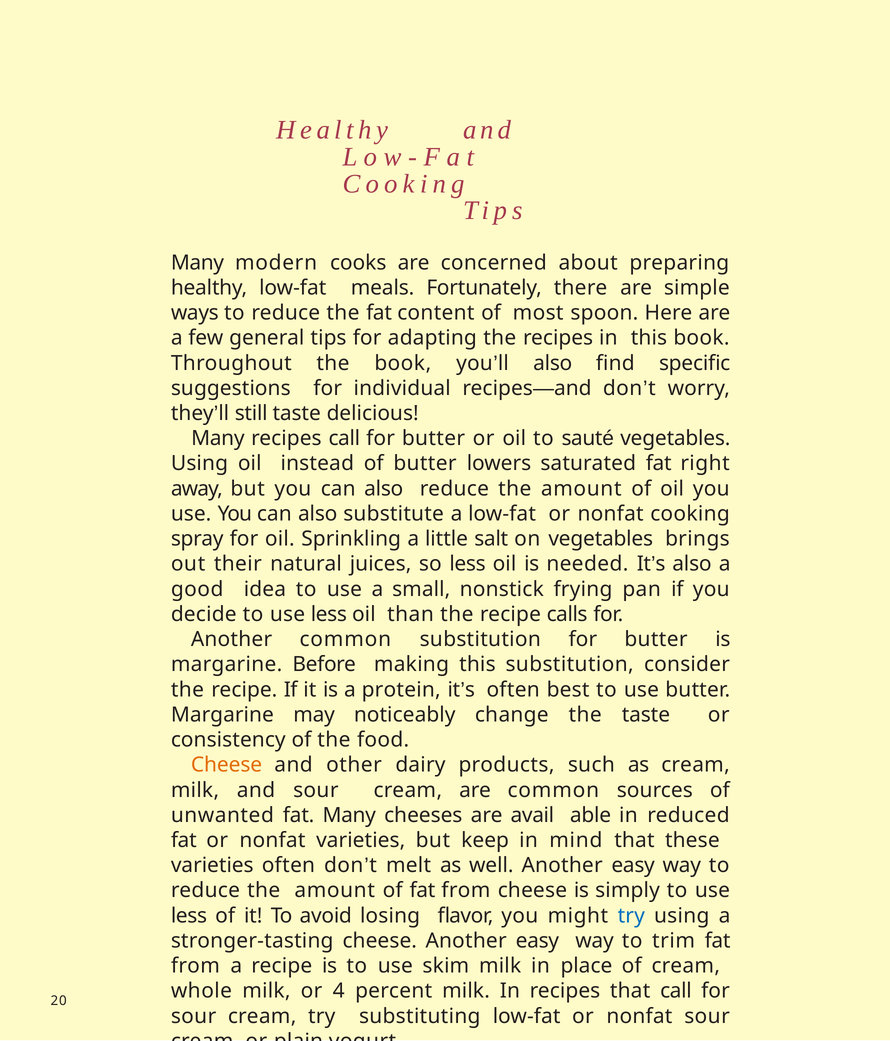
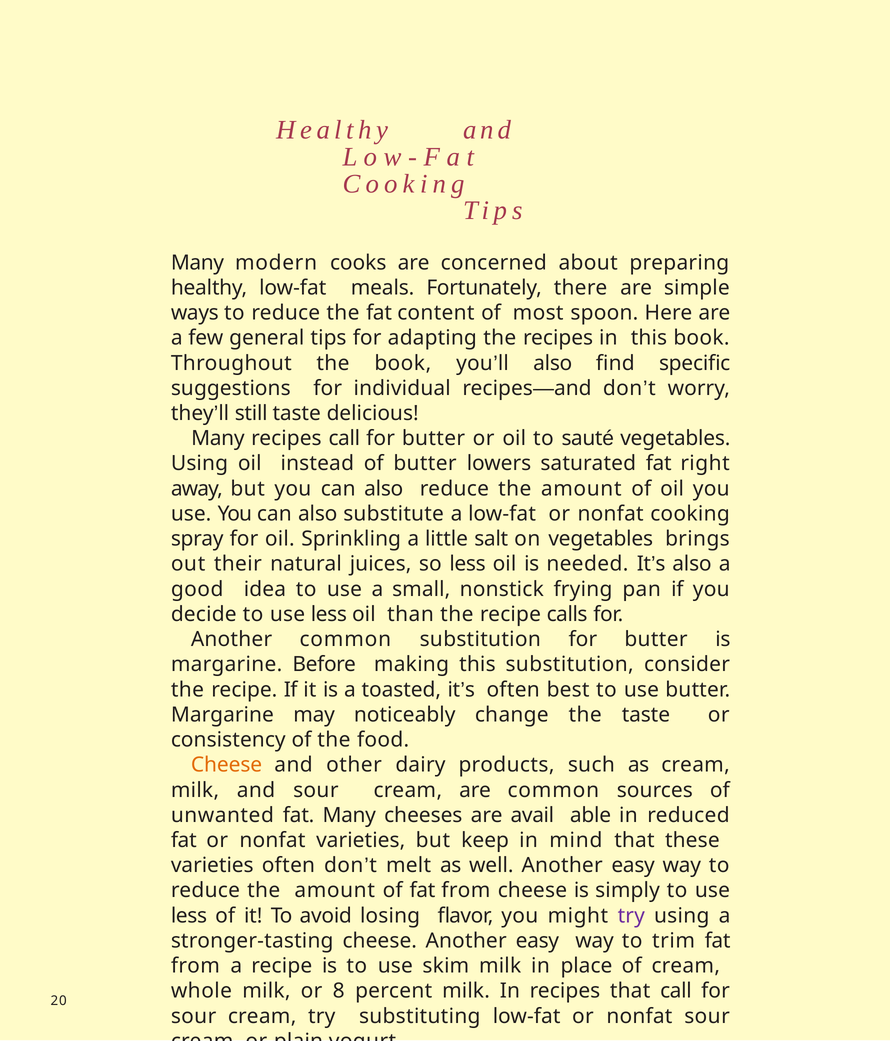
protein: protein -> toasted
try at (631, 916) colour: blue -> purple
4: 4 -> 8
